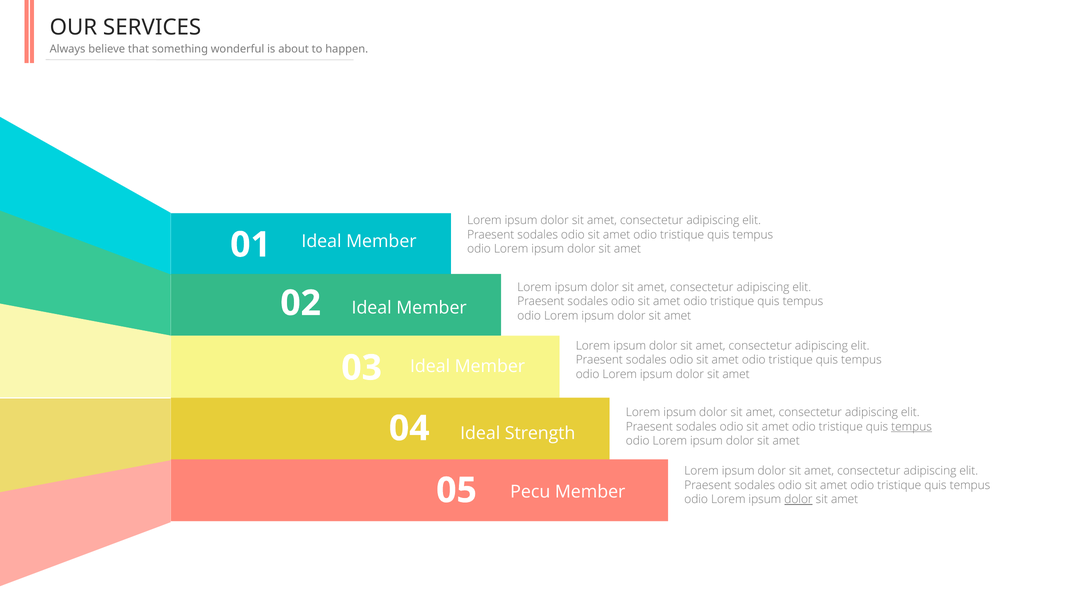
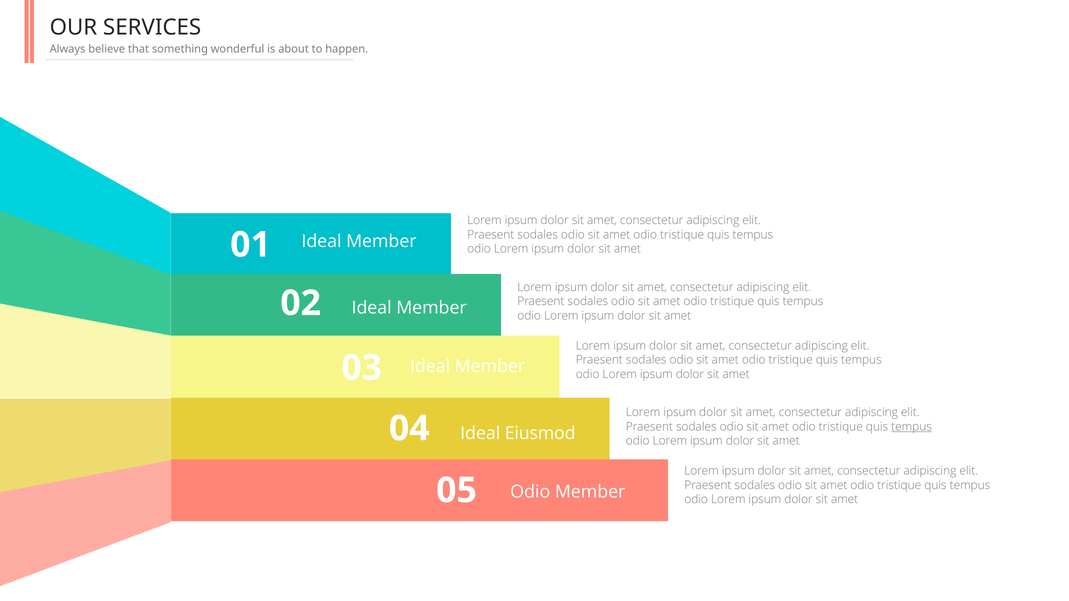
Strength: Strength -> Eiusmod
Pecu at (530, 492): Pecu -> Odio
dolor at (798, 500) underline: present -> none
